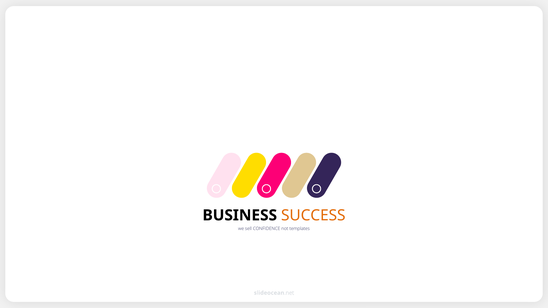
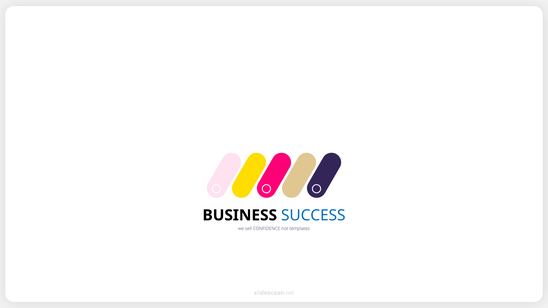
SUCCESS colour: orange -> blue
